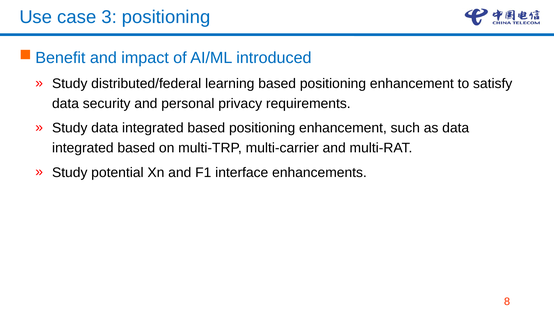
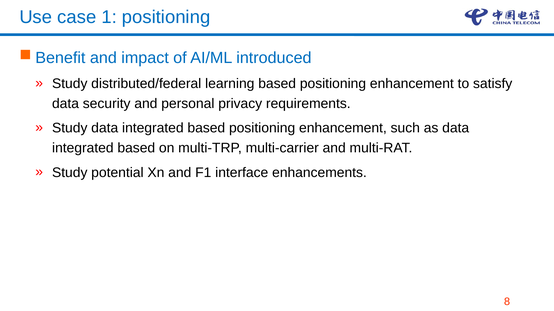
3: 3 -> 1
